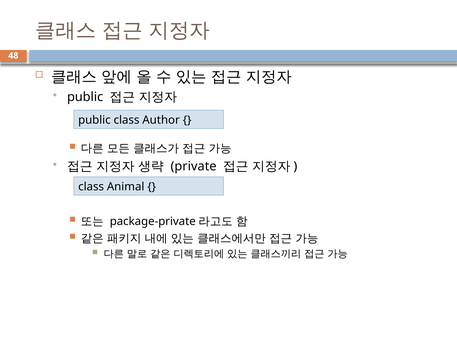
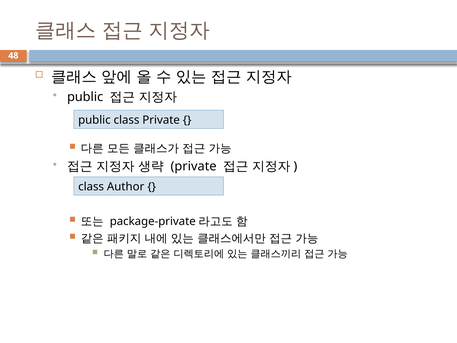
class Author: Author -> Private
Animal: Animal -> Author
